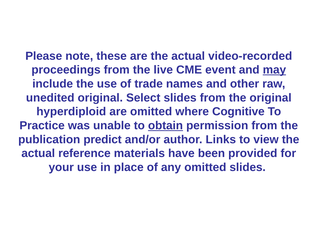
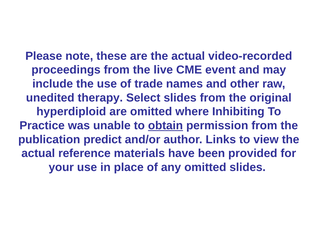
may underline: present -> none
unedited original: original -> therapy
Cognitive: Cognitive -> Inhibiting
